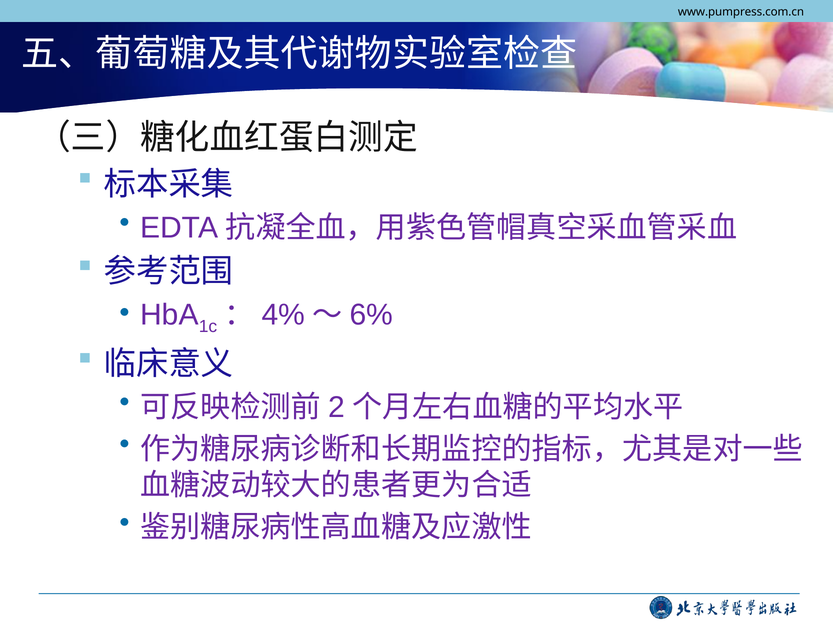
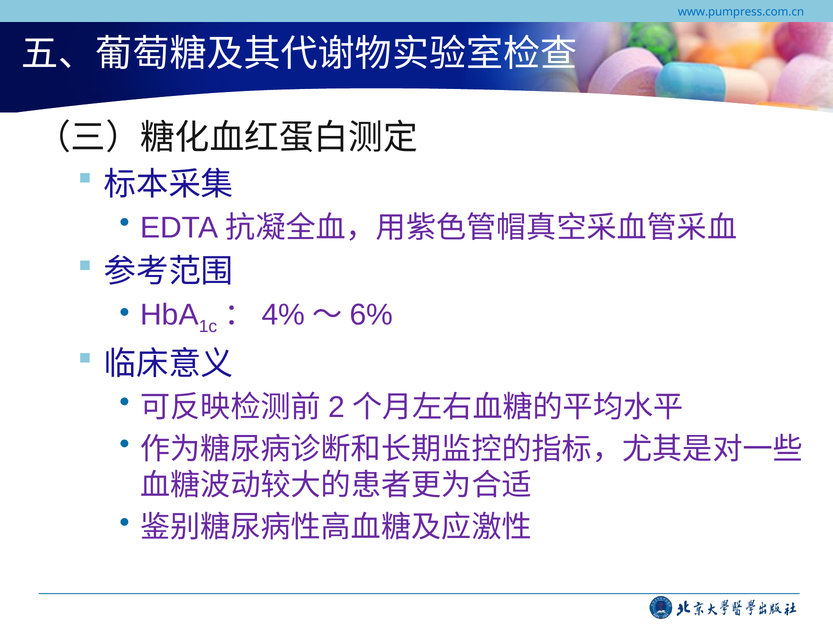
www.pumpress.com.cn colour: black -> blue
